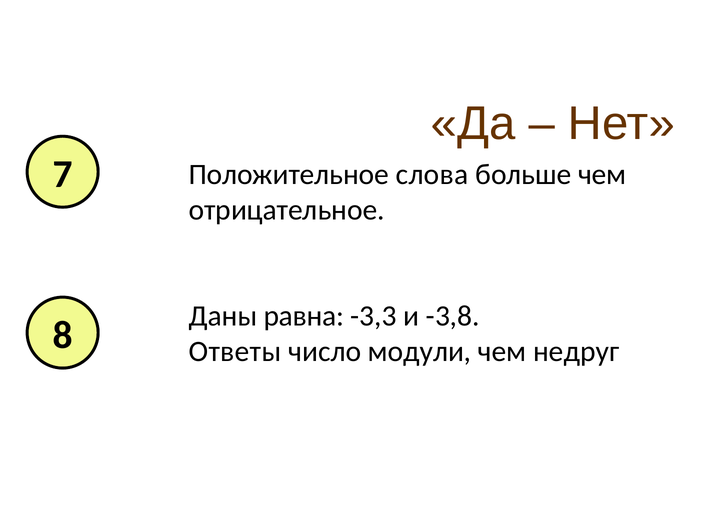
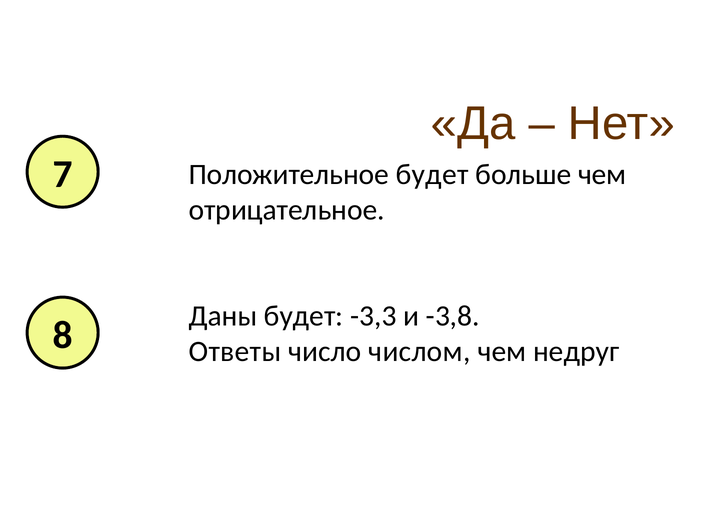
Положительное слова: слова -> будет
Даны равна: равна -> будет
модули: модули -> числом
